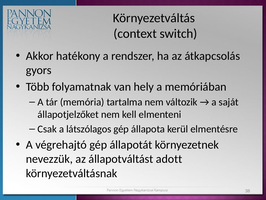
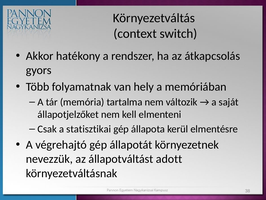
látszólagos: látszólagos -> statisztikai
